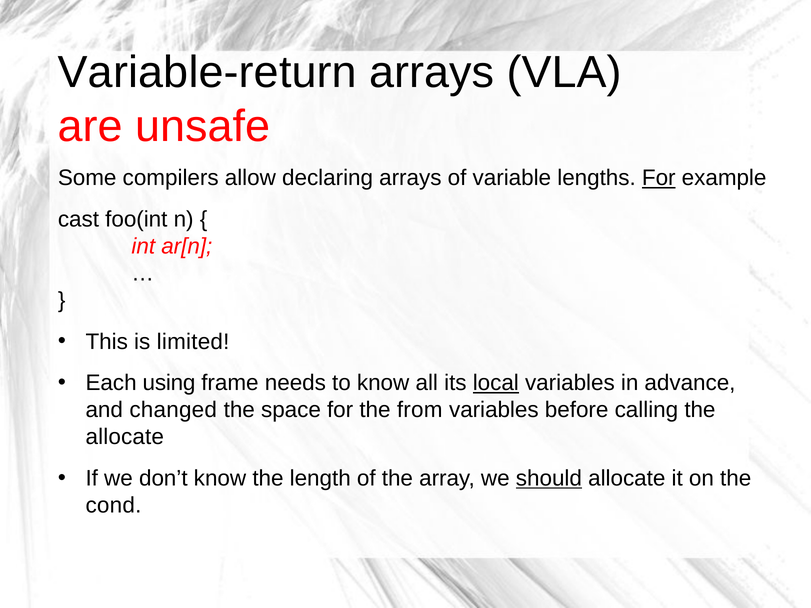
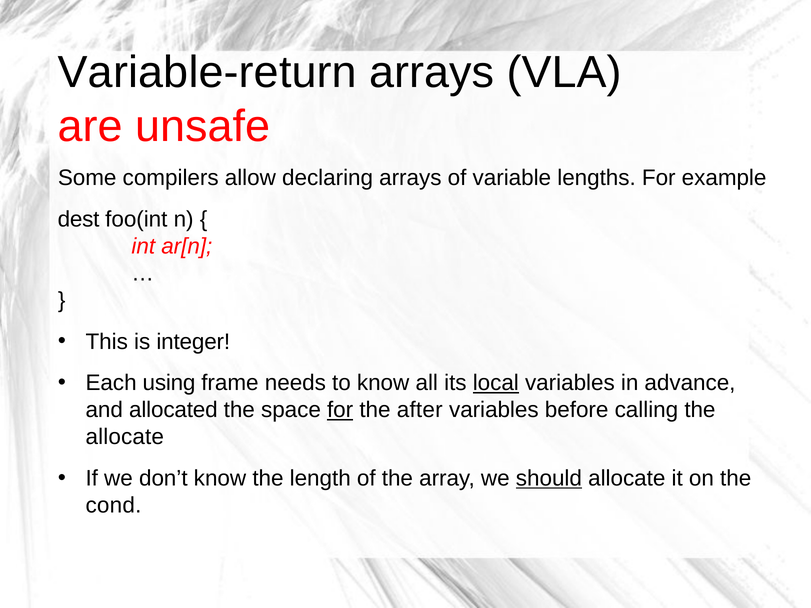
For at (659, 178) underline: present -> none
cast: cast -> dest
limited: limited -> integer
changed: changed -> allocated
for at (340, 410) underline: none -> present
from: from -> after
